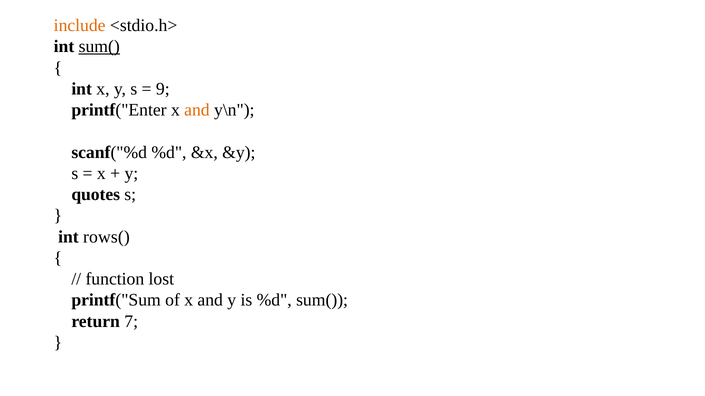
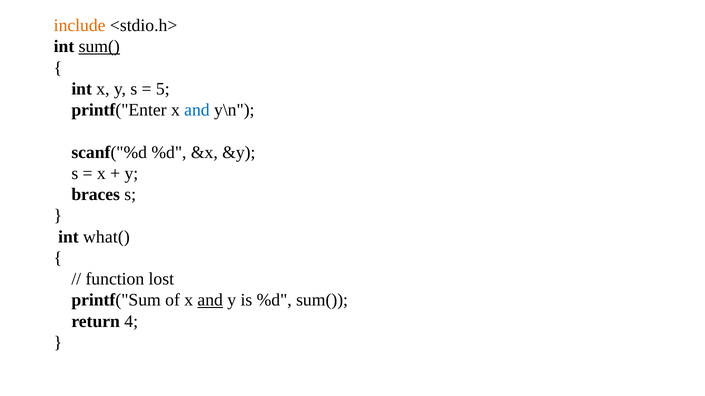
9: 9 -> 5
and at (197, 110) colour: orange -> blue
quotes: quotes -> braces
rows(: rows( -> what(
and at (210, 300) underline: none -> present
7: 7 -> 4
